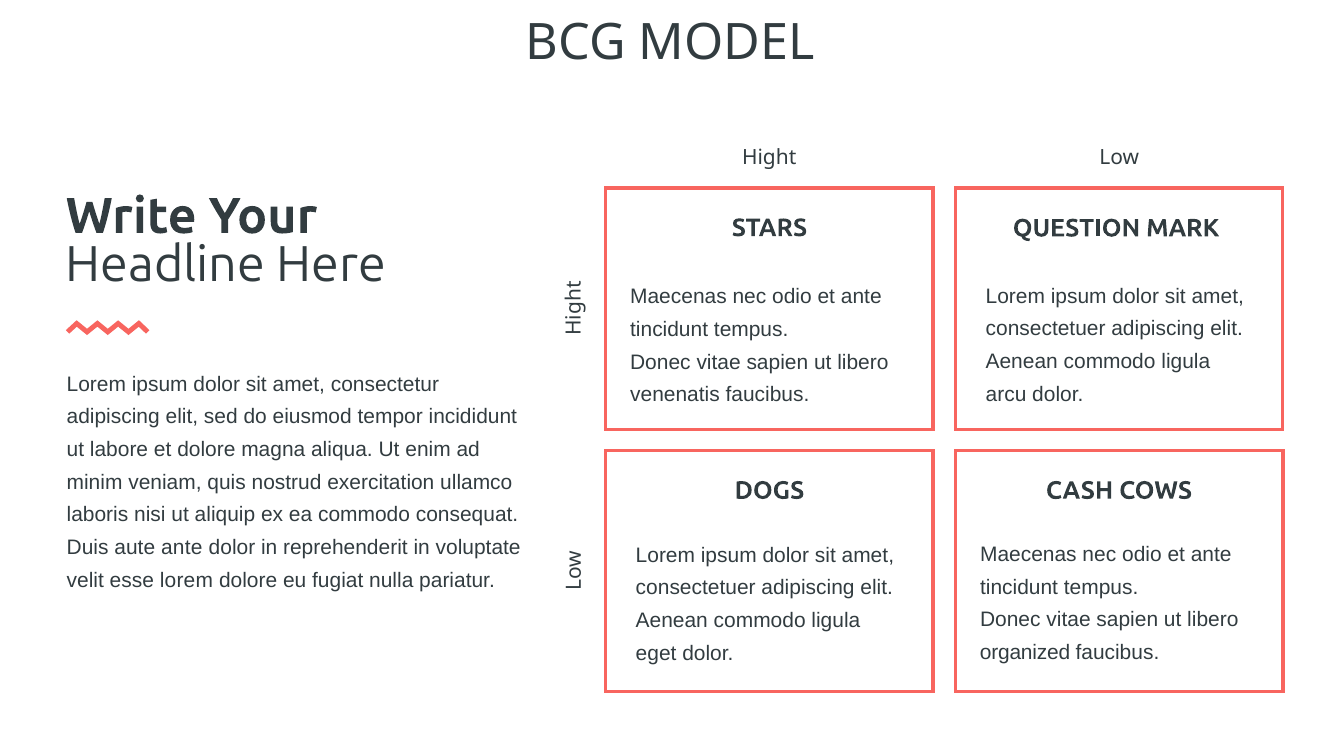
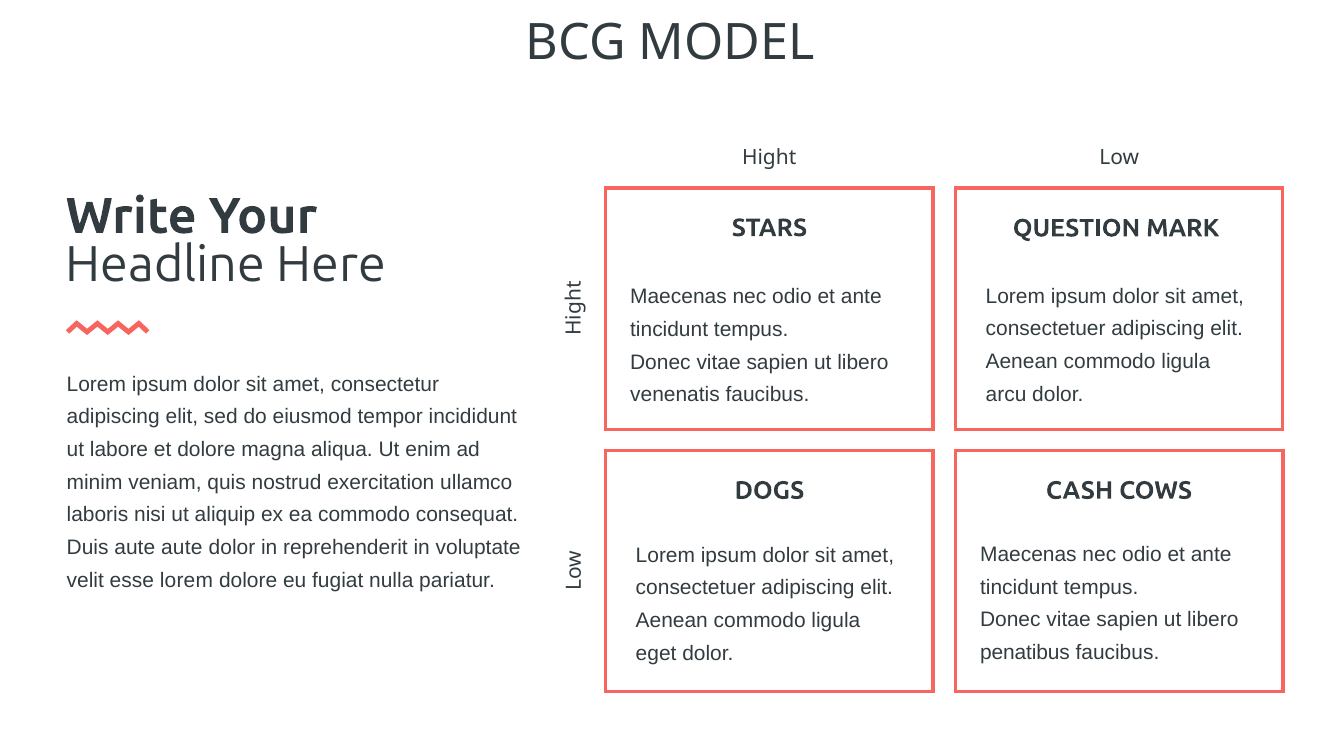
aute ante: ante -> aute
organized: organized -> penatibus
